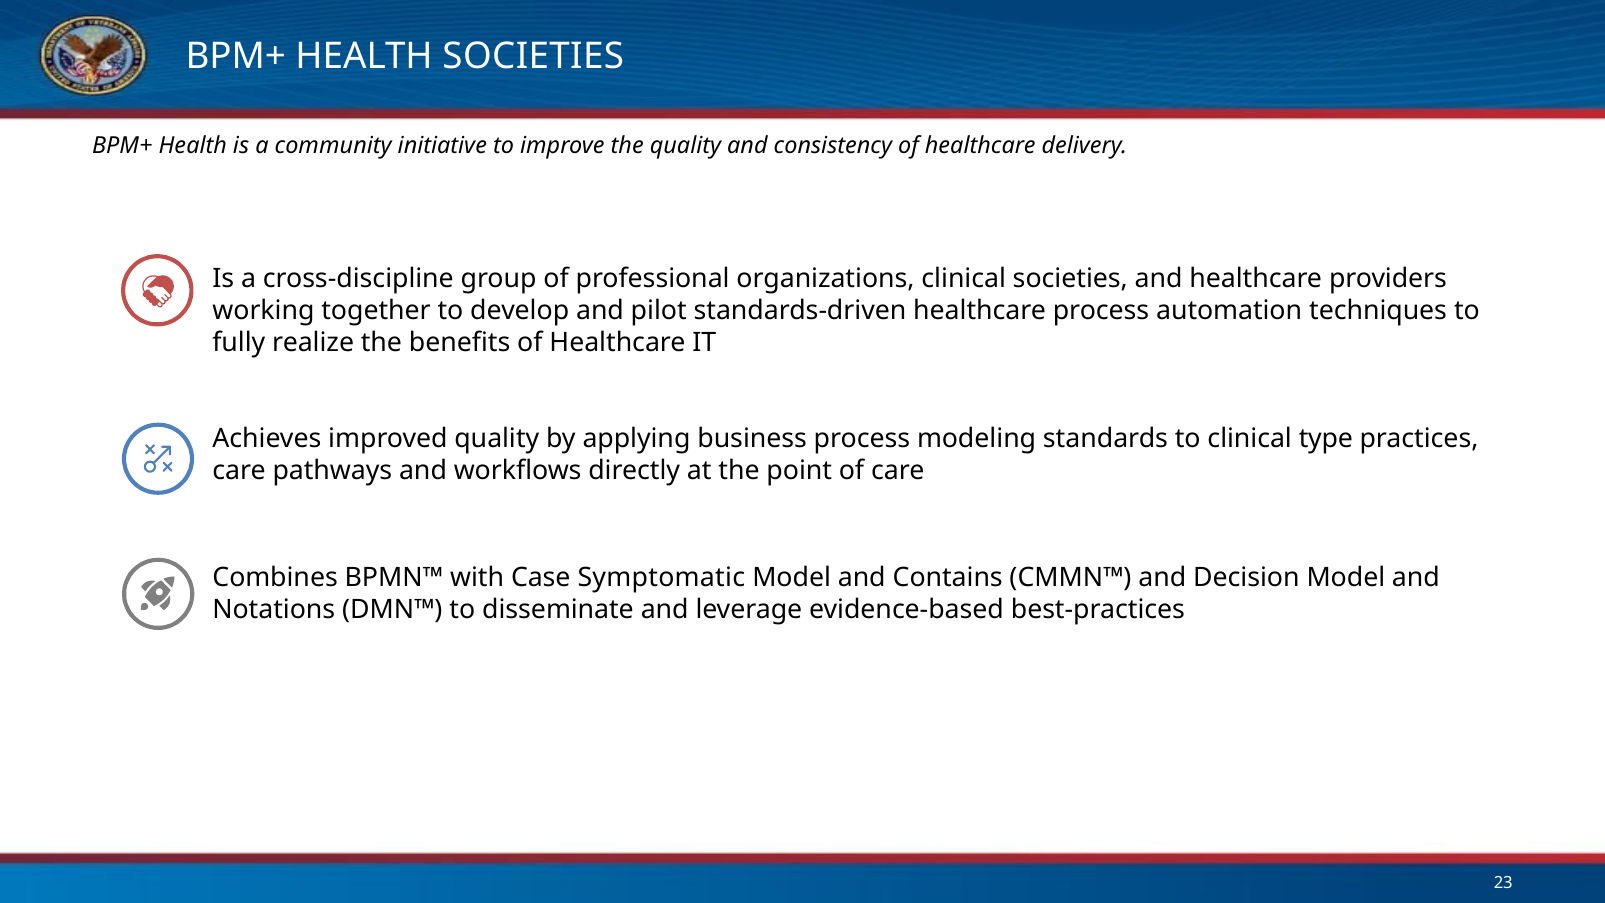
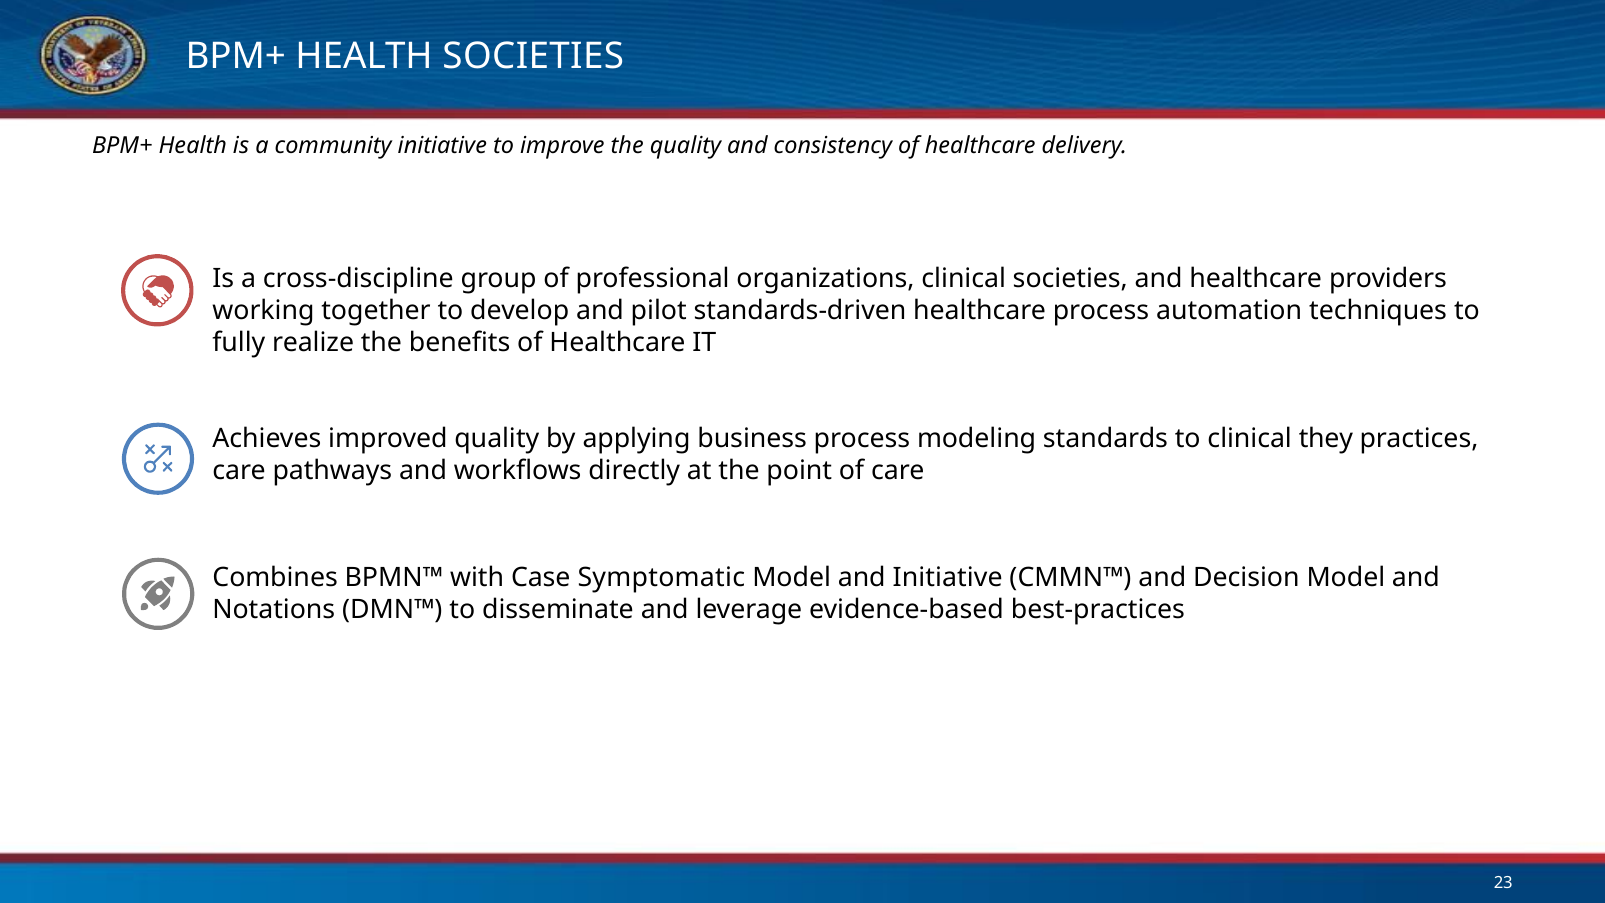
type: type -> they
and Contains: Contains -> Initiative
